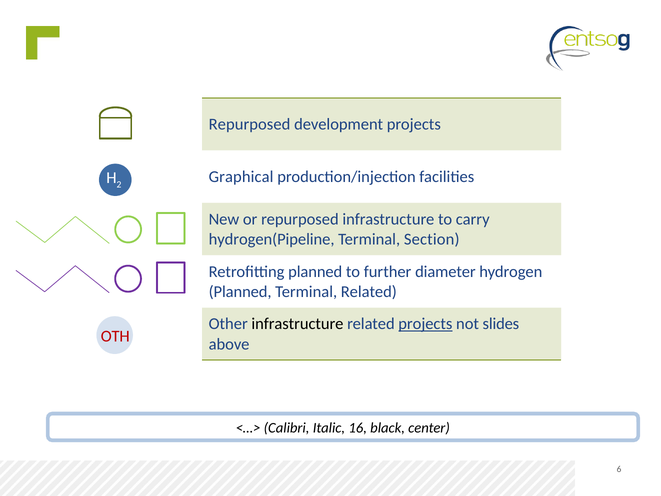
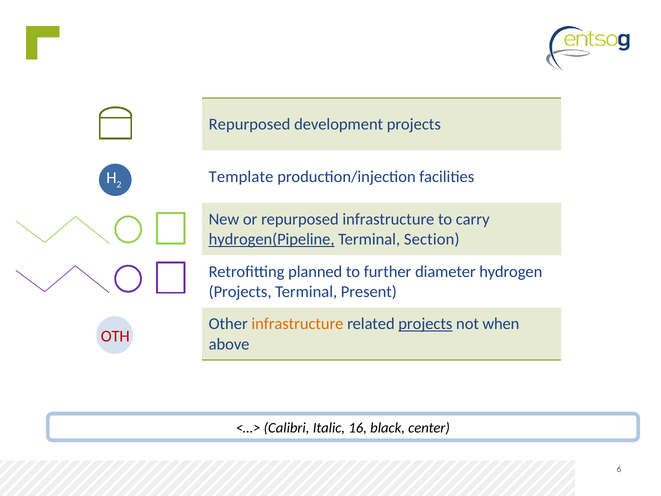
Graphical: Graphical -> Template
hydrogen(Pipeline underline: none -> present
Planned at (240, 292): Planned -> Projects
Terminal Related: Related -> Present
infrastructure at (297, 324) colour: black -> orange
slides: slides -> when
